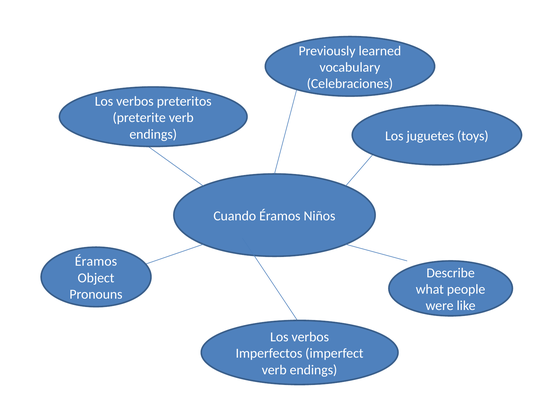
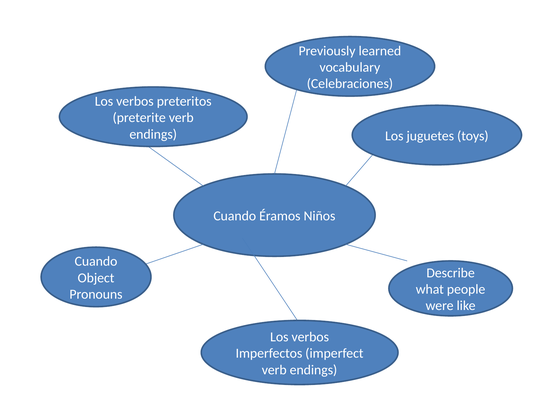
Éramos at (96, 261): Éramos -> Cuando
